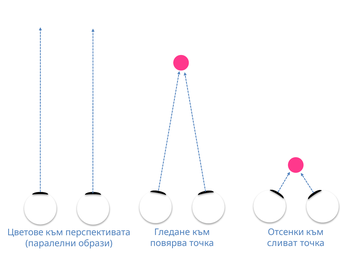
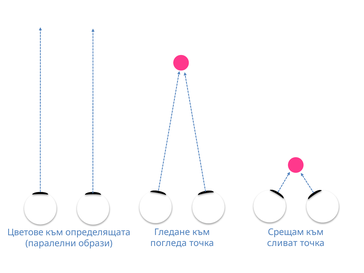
Отсенки: Отсенки -> Срещам
перспективата: перспективата -> определящата
повярва: повярва -> погледа
